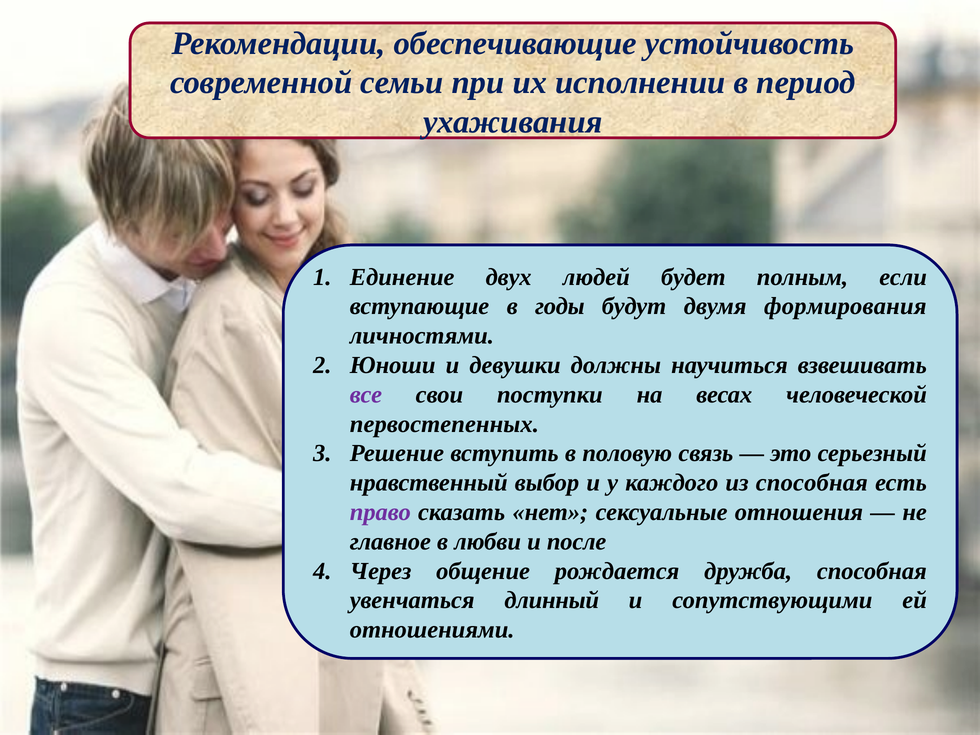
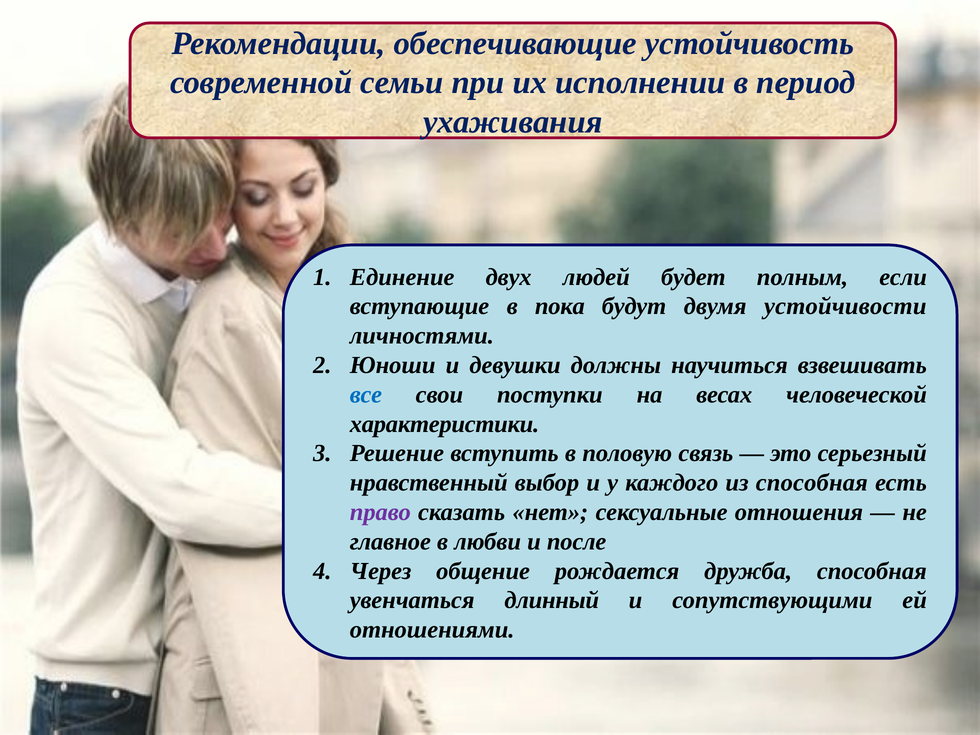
годы: годы -> пока
формирования: формирования -> устойчивости
все colour: purple -> blue
первостепенных: первостепенных -> характеристики
